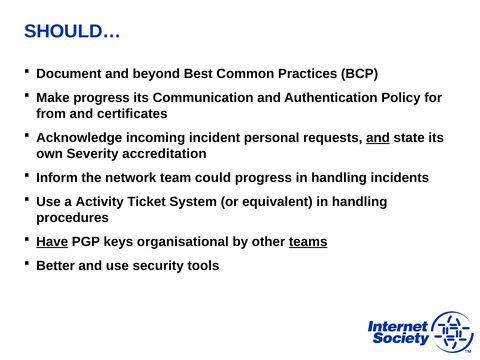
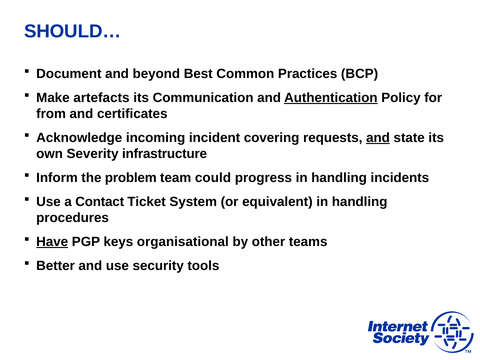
Make progress: progress -> artefacts
Authentication underline: none -> present
personal: personal -> covering
accreditation: accreditation -> infrastructure
network: network -> problem
Activity: Activity -> Contact
teams underline: present -> none
